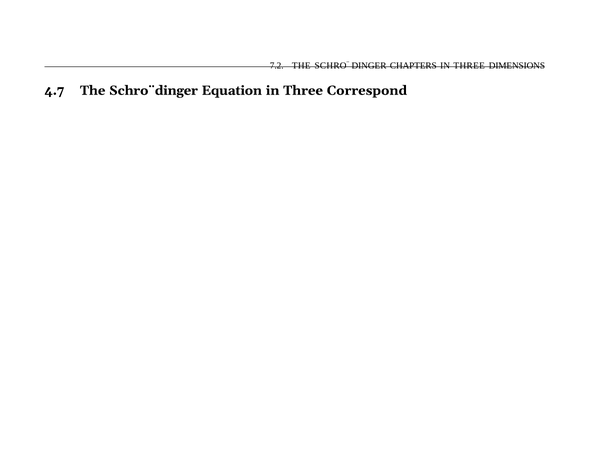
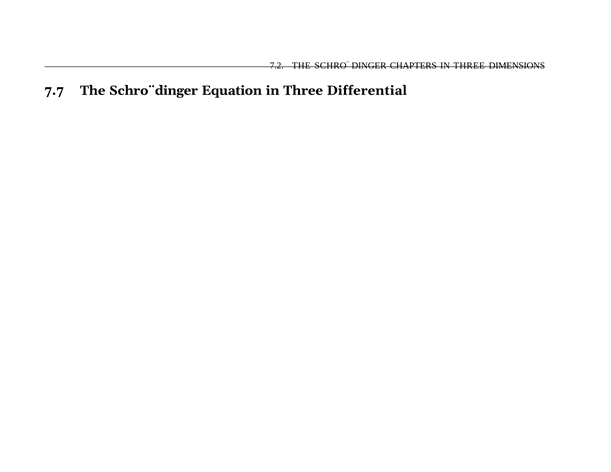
4.7: 4.7 -> 7.7
Correspond: Correspond -> Differential
